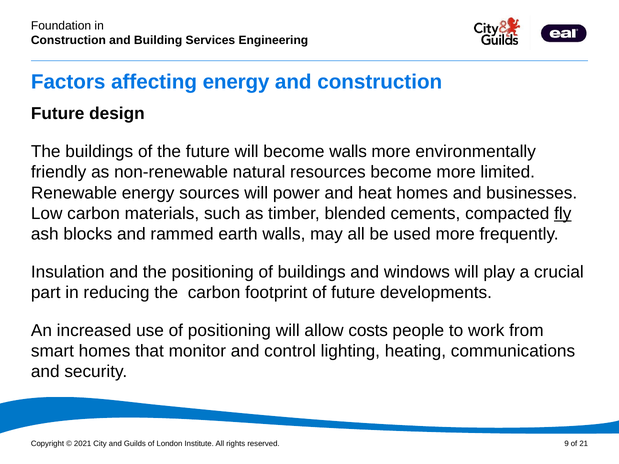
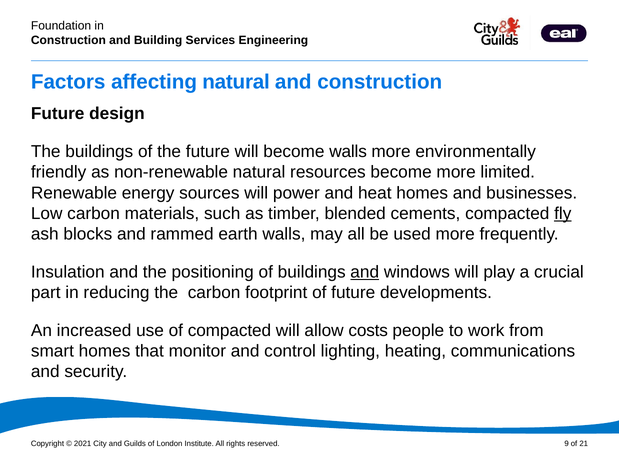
affecting energy: energy -> natural
and at (365, 272) underline: none -> present
of positioning: positioning -> compacted
